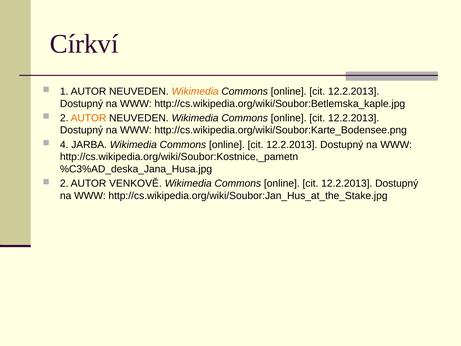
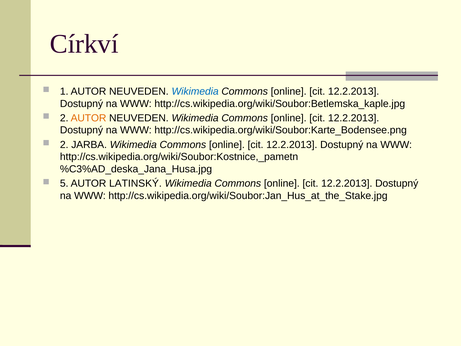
Wikimedia at (195, 91) colour: orange -> blue
4 at (64, 145): 4 -> 2
2 at (64, 183): 2 -> 5
VENKOVĚ: VENKOVĚ -> LATINSKÝ
